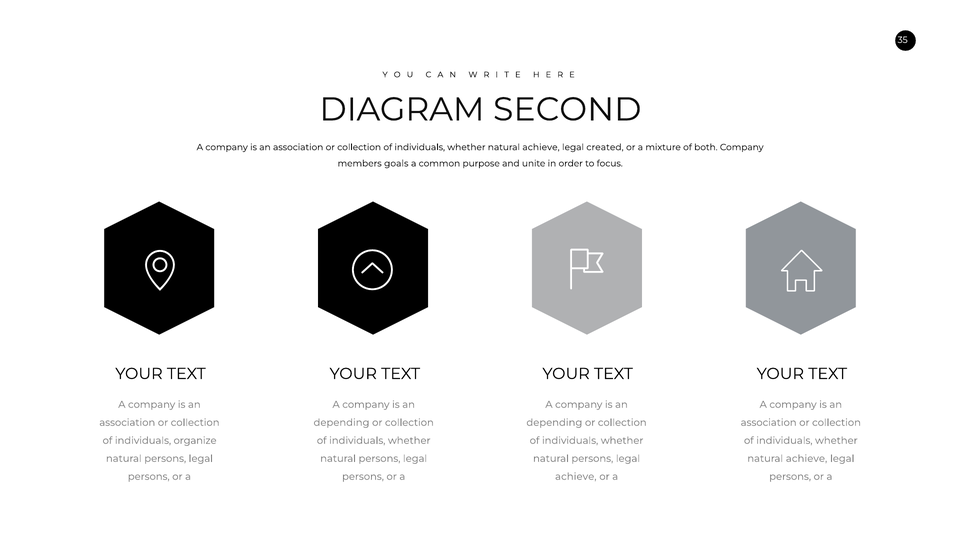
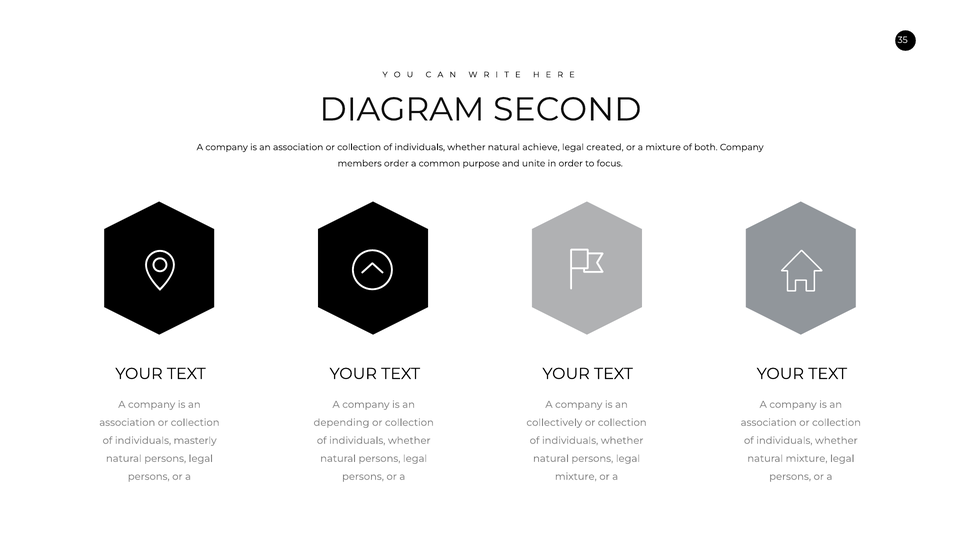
members goals: goals -> order
depending at (554, 423): depending -> collectively
organize: organize -> masterly
achieve at (807, 459): achieve -> mixture
achieve at (576, 477): achieve -> mixture
